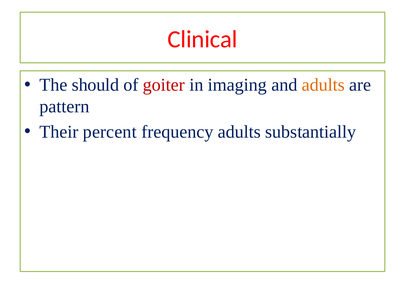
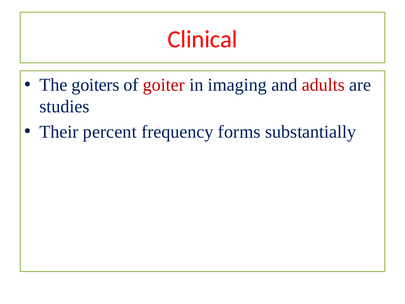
should: should -> goiters
adults at (323, 85) colour: orange -> red
pattern: pattern -> studies
frequency adults: adults -> forms
